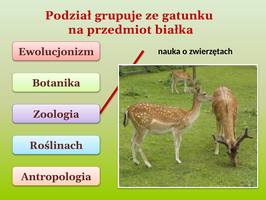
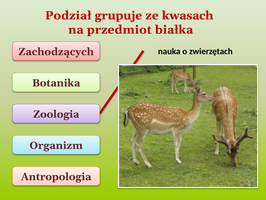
gatunku: gatunku -> kwasach
Ewolucjonizm: Ewolucjonizm -> Zachodzących
Roślinach: Roślinach -> Organizm
